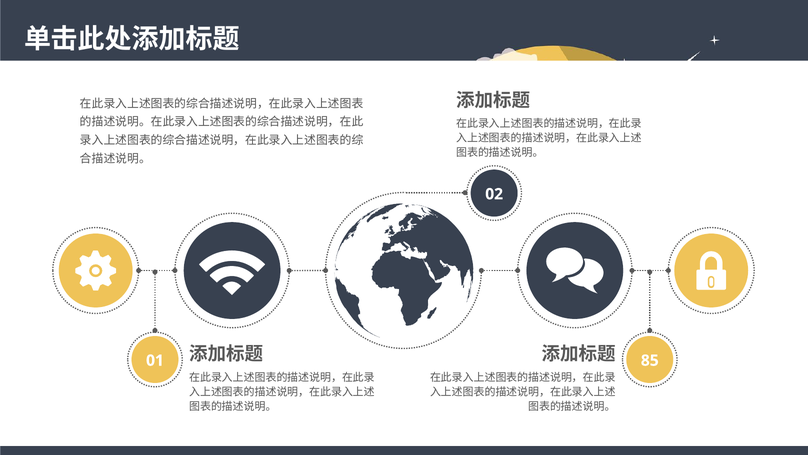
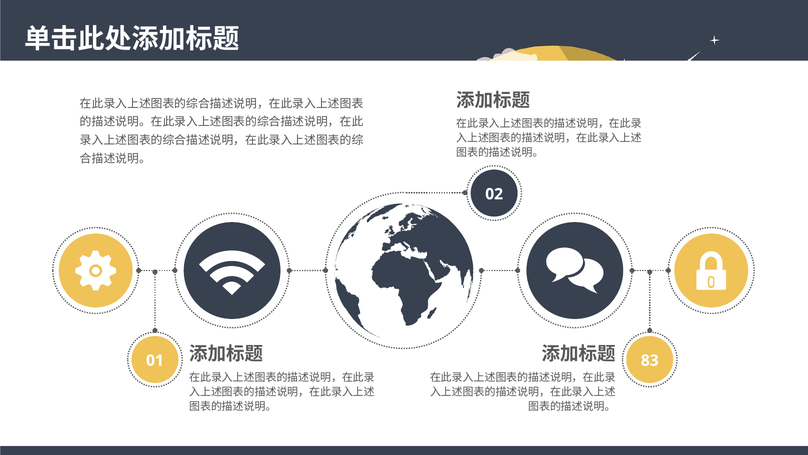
85: 85 -> 83
